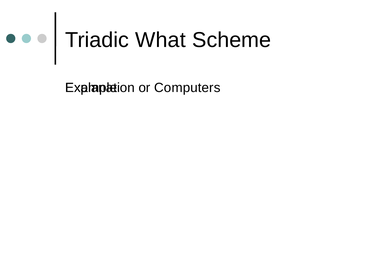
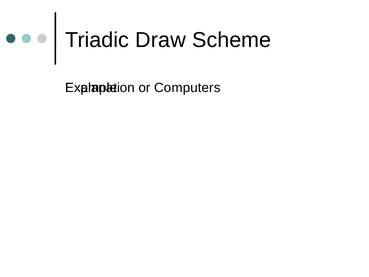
What: What -> Draw
